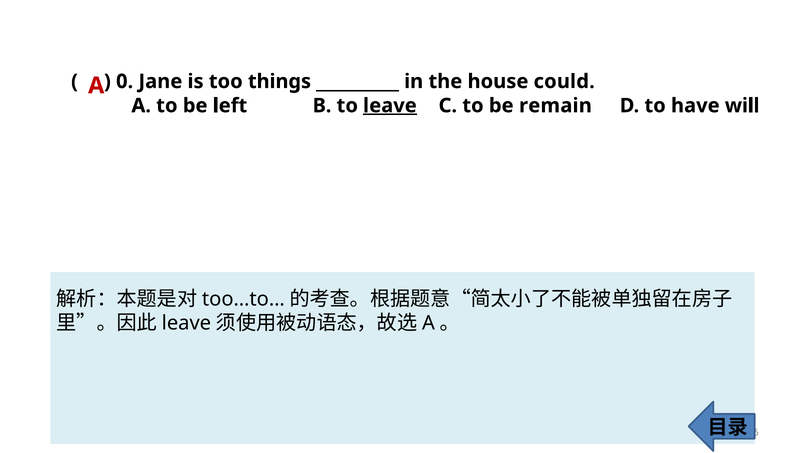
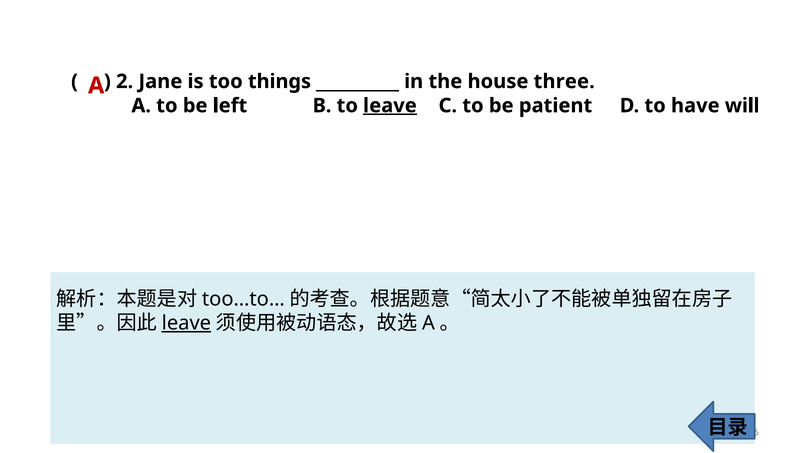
0: 0 -> 2
could: could -> three
remain: remain -> patient
leave at (186, 323) underline: none -> present
